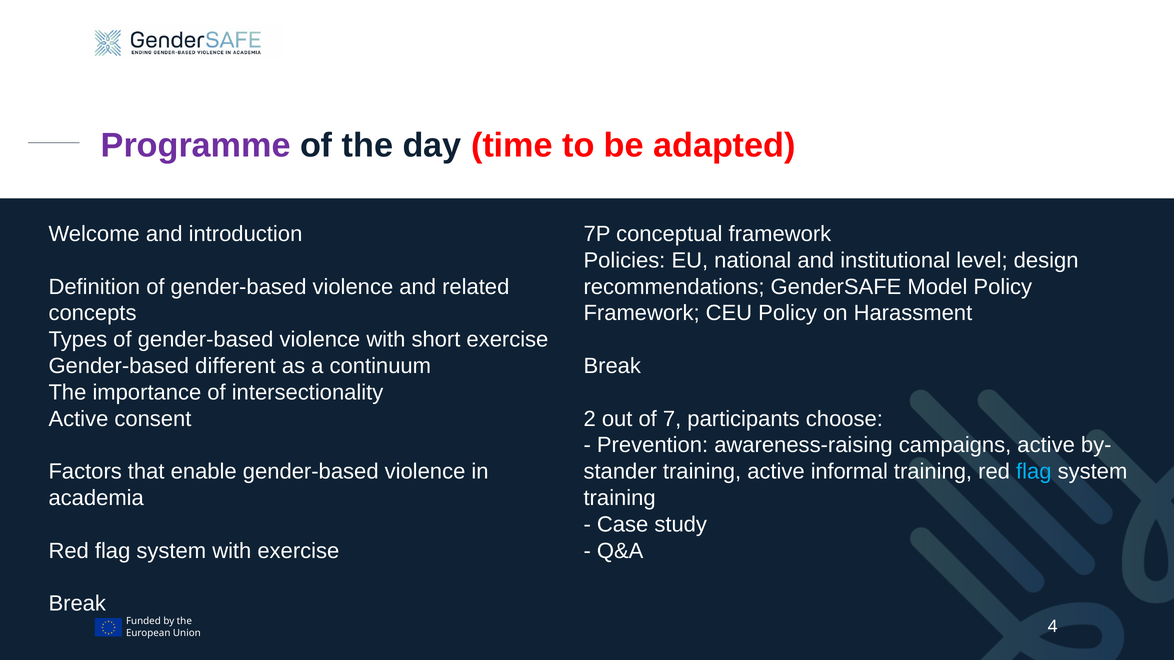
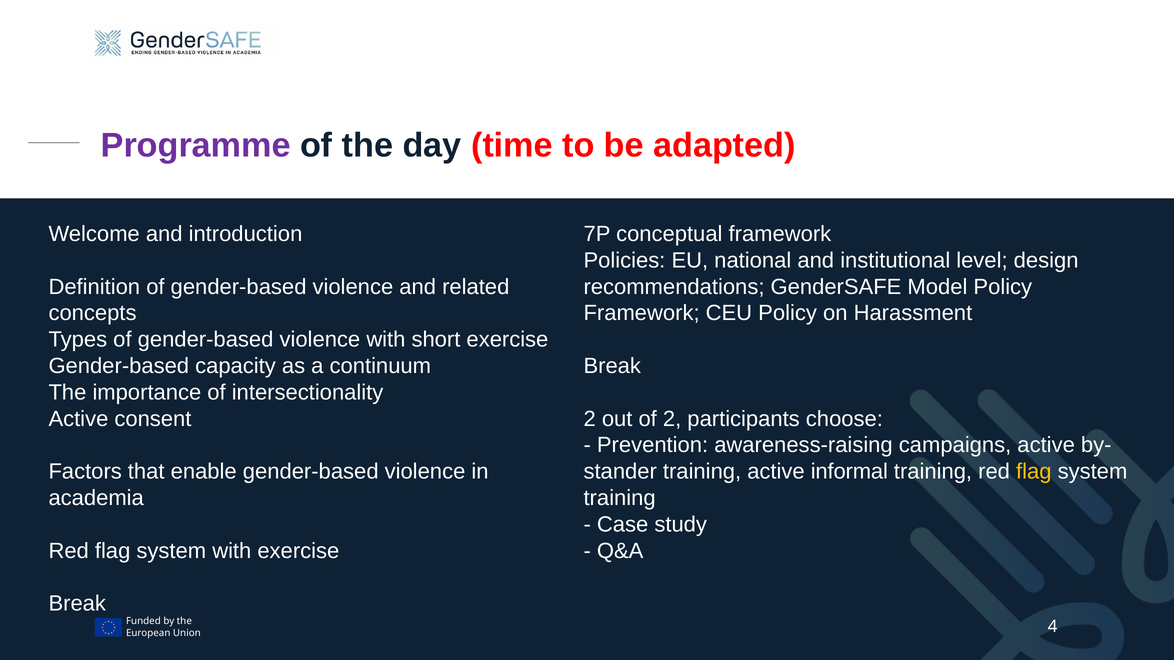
different: different -> capacity
of 7: 7 -> 2
flag at (1034, 472) colour: light blue -> yellow
